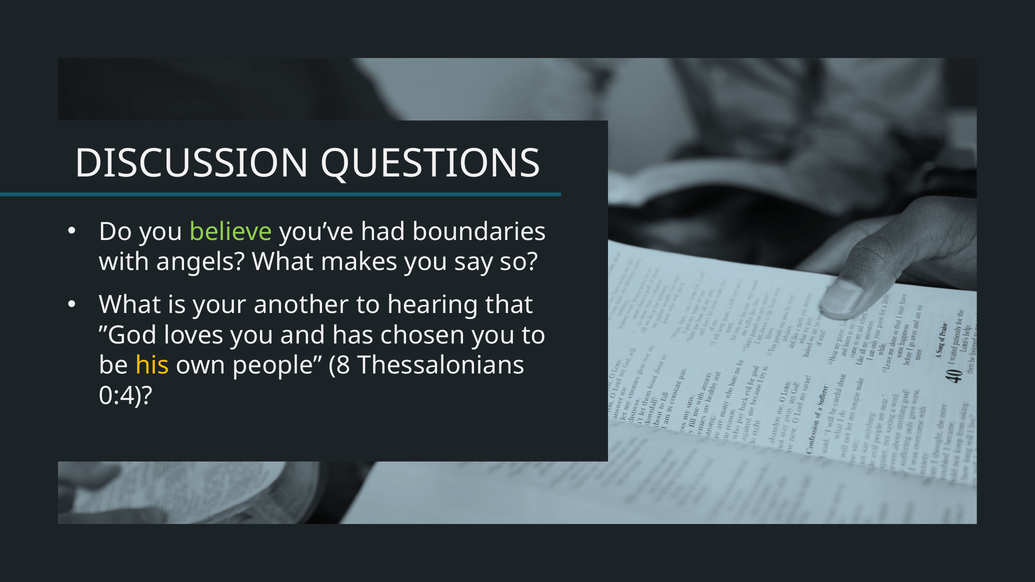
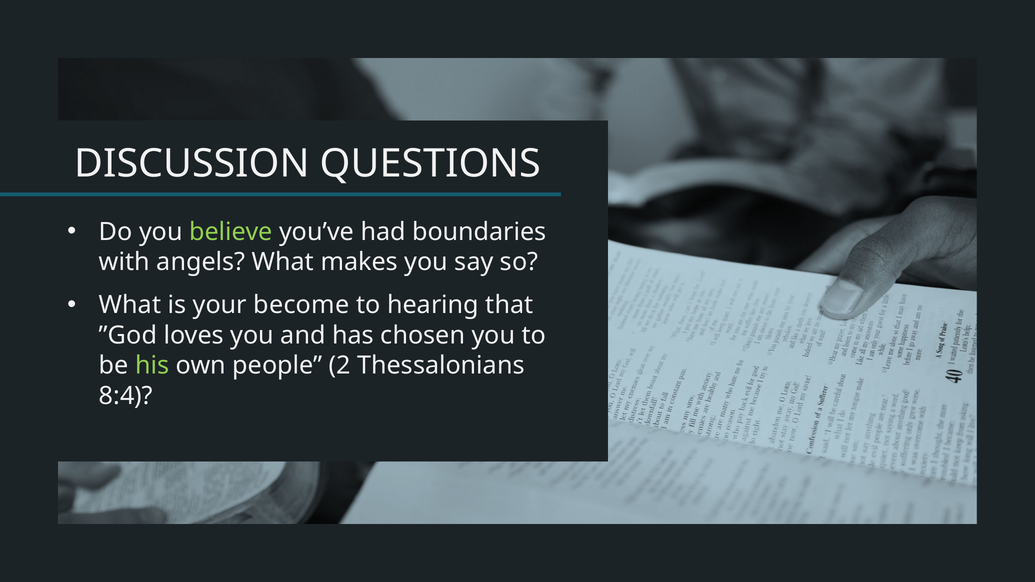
another: another -> become
his colour: yellow -> light green
8: 8 -> 2
0:4: 0:4 -> 8:4
